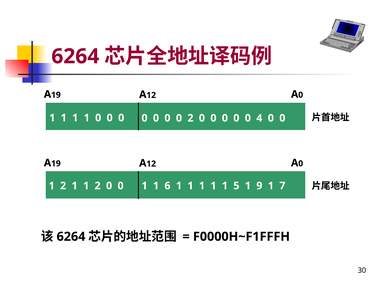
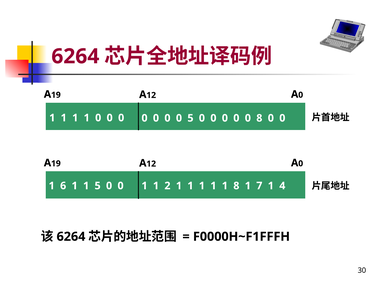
0 2: 2 -> 5
0 4: 4 -> 8
2 at (63, 185): 2 -> 6
1 1 2: 2 -> 5
6: 6 -> 2
1 5: 5 -> 8
9: 9 -> 7
7: 7 -> 4
